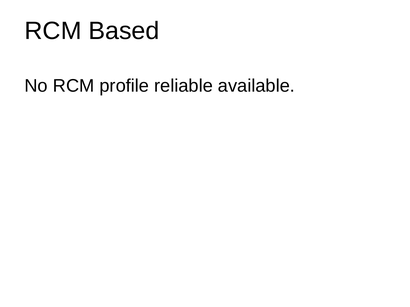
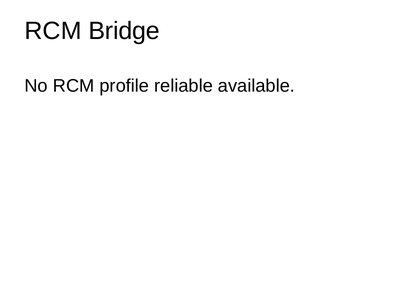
Based: Based -> Bridge
